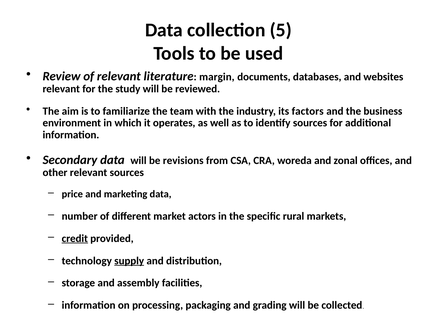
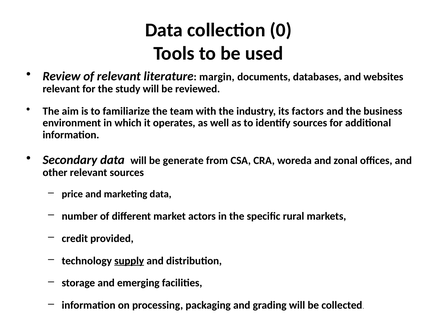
5: 5 -> 0
revisions: revisions -> generate
credit underline: present -> none
assembly: assembly -> emerging
